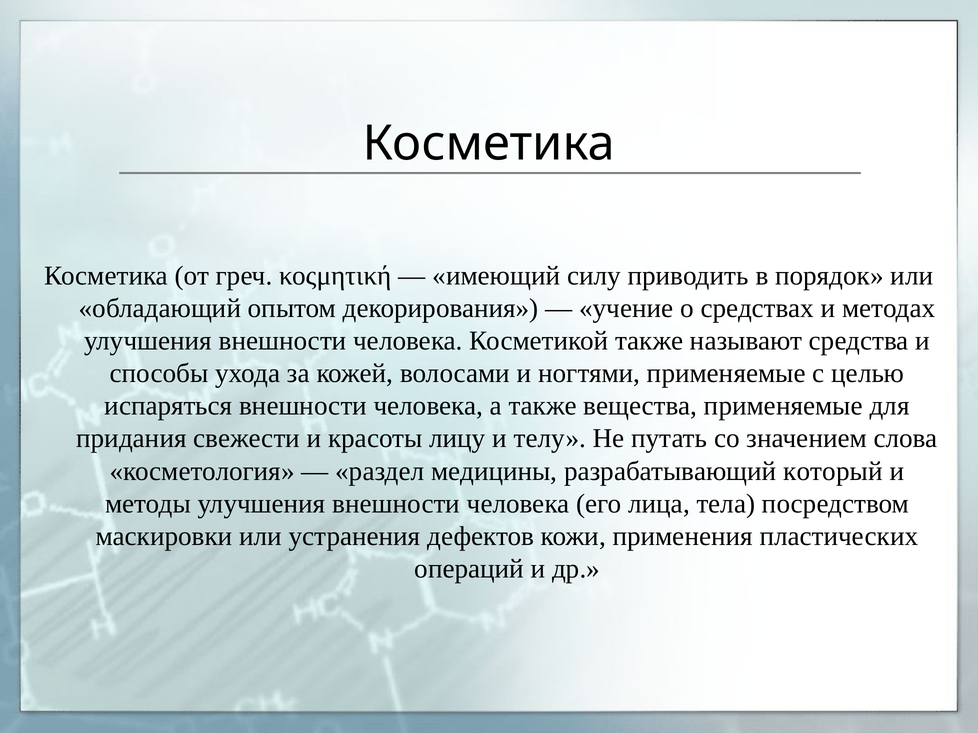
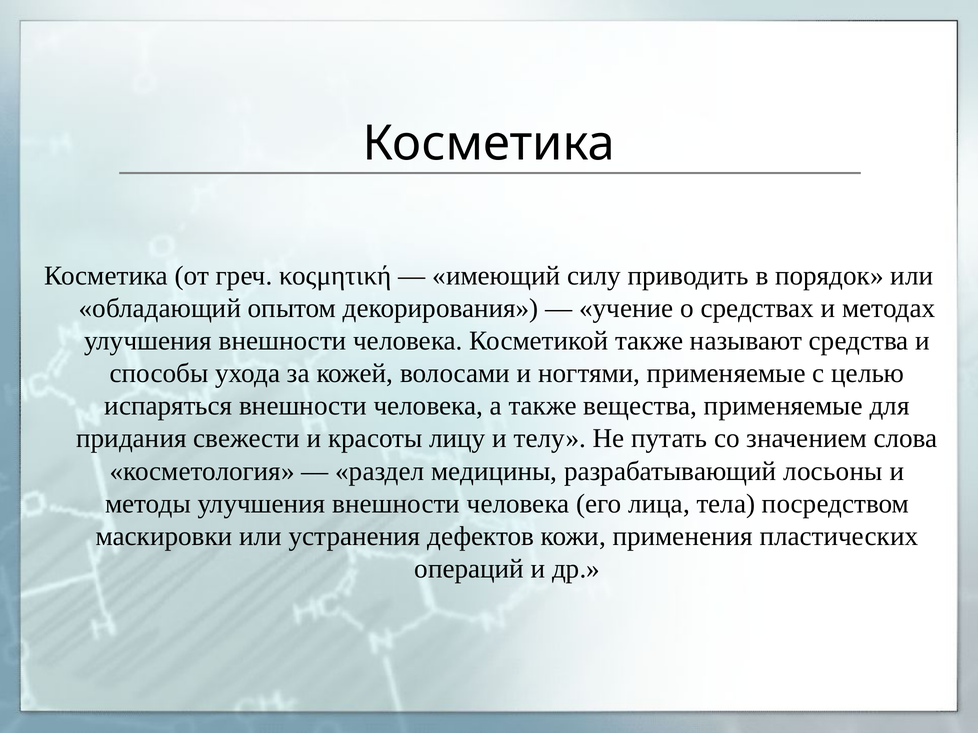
который: который -> лосьоны
